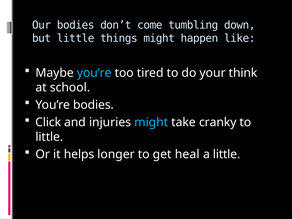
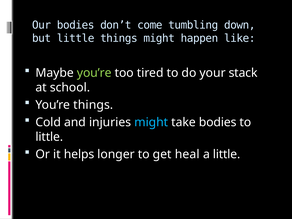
you’re at (94, 73) colour: light blue -> light green
think: think -> stack
You’re bodies: bodies -> things
Click: Click -> Cold
take cranky: cranky -> bodies
